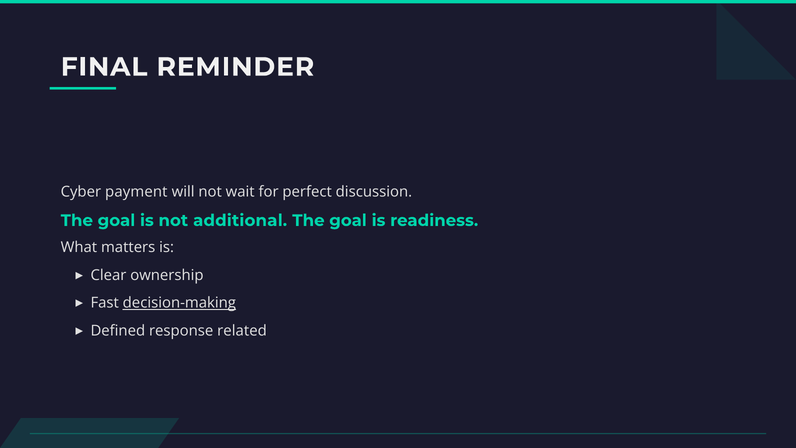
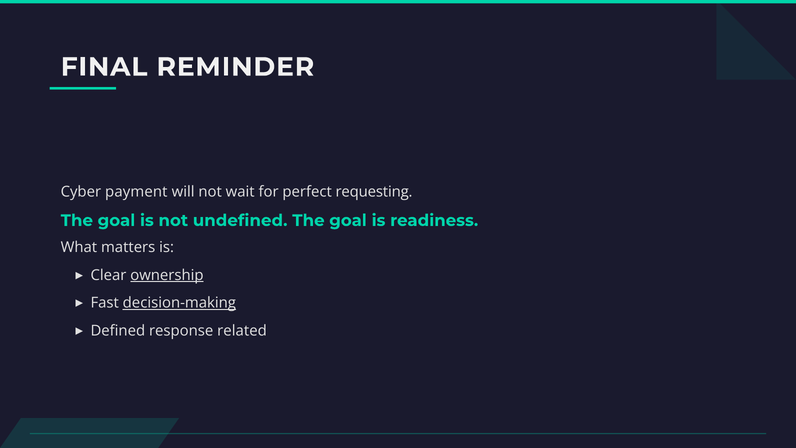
discussion: discussion -> requesting
additional: additional -> undefined
ownership underline: none -> present
